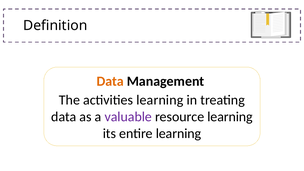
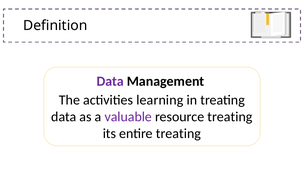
Data at (110, 81) colour: orange -> purple
resource learning: learning -> treating
entire learning: learning -> treating
